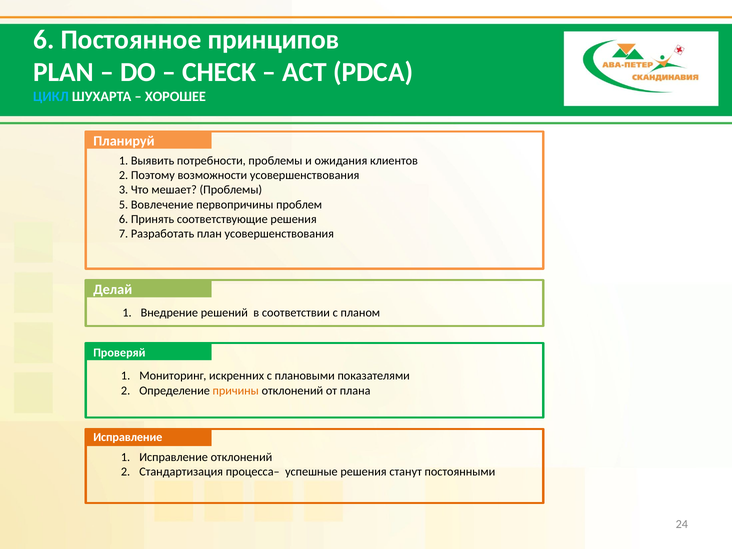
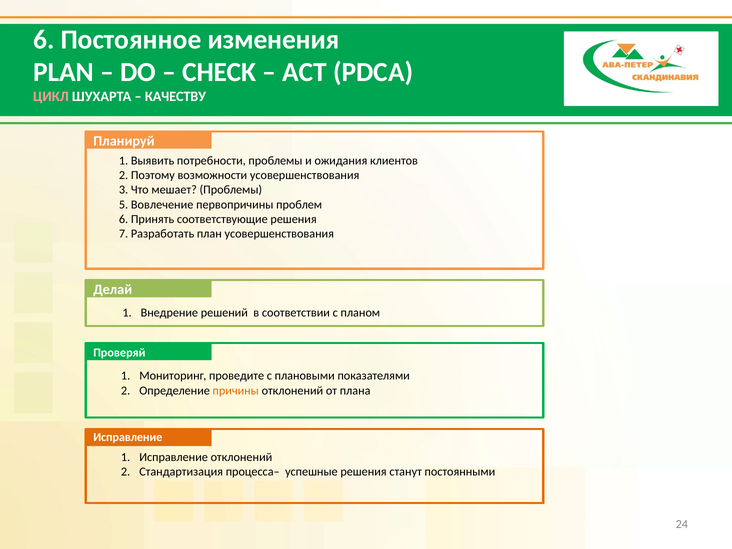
принципов: принципов -> изменения
ЦИКЛ colour: light blue -> pink
ХОРОШЕЕ: ХОРОШЕЕ -> КАЧЕСТВУ
искренних: искренних -> проведите
